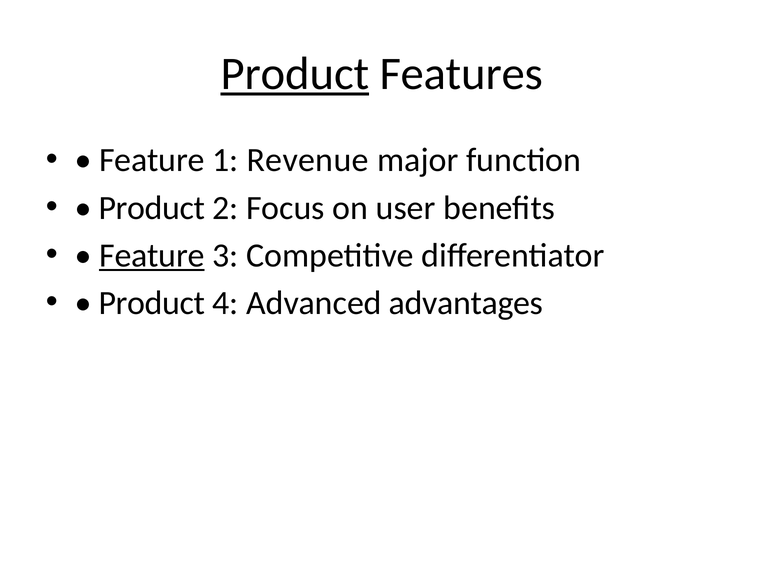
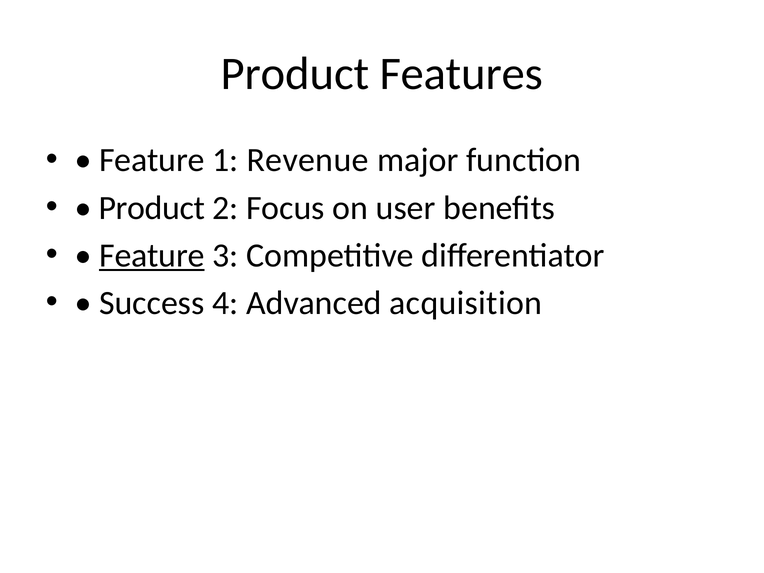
Product at (295, 74) underline: present -> none
Product at (152, 303): Product -> Success
advantages: advantages -> acquisition
